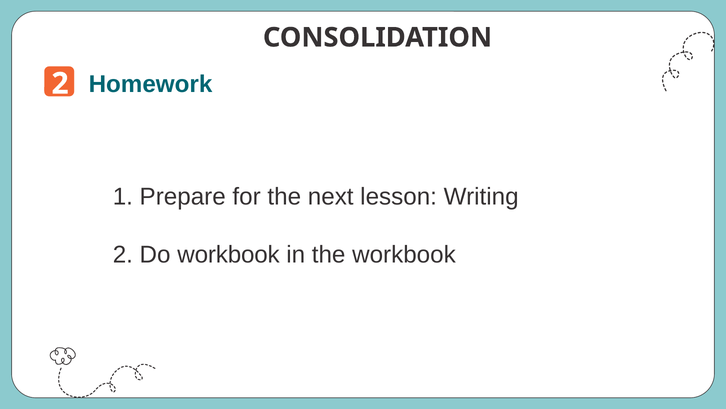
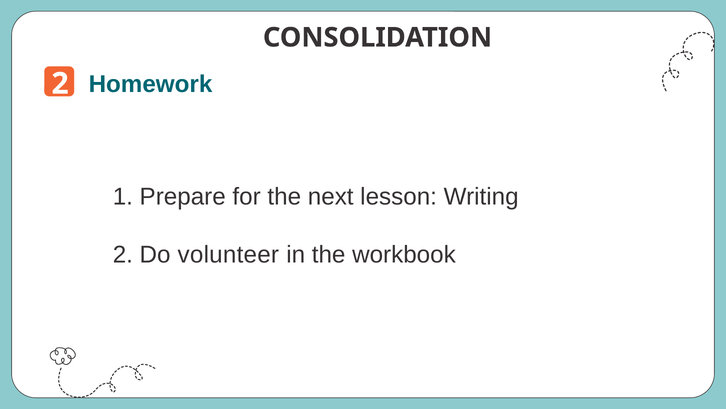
Do workbook: workbook -> volunteer
